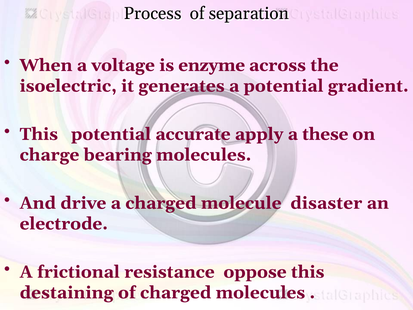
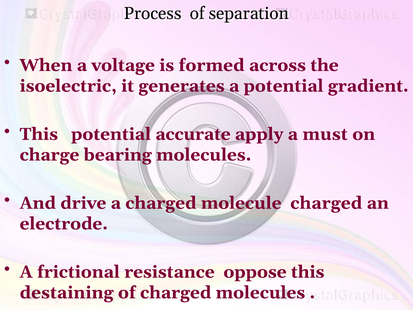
enzyme: enzyme -> formed
these: these -> must
molecule disaster: disaster -> charged
